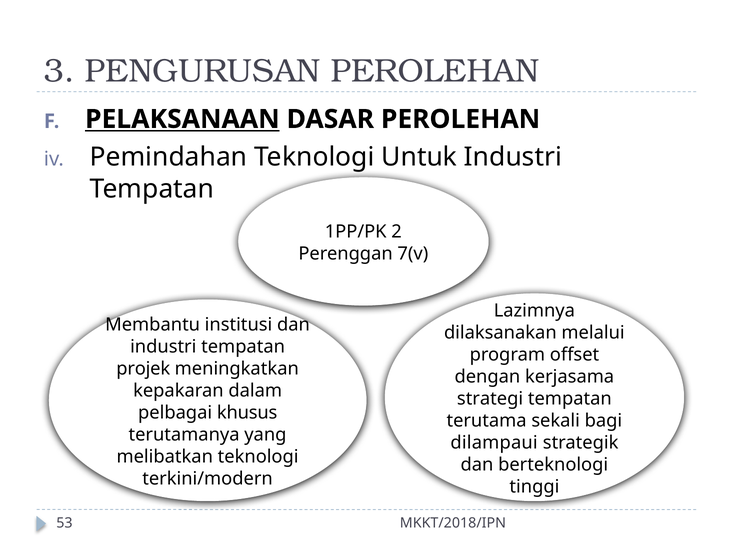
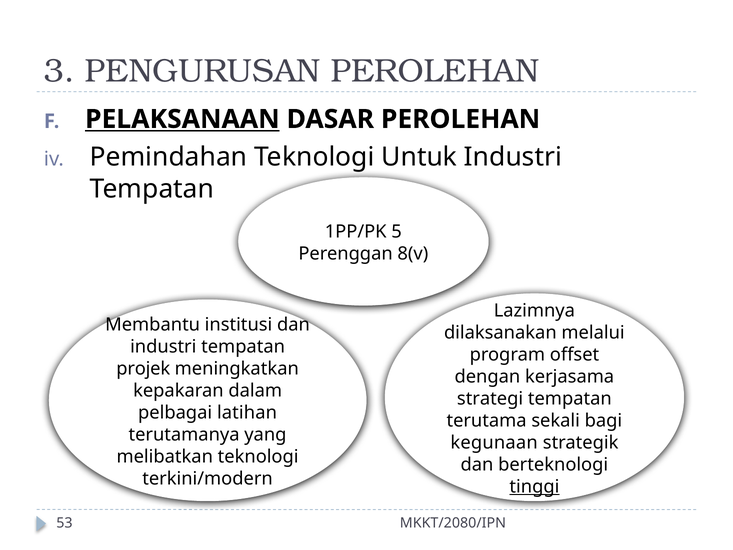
2: 2 -> 5
7(v: 7(v -> 8(v
khusus: khusus -> latihan
dilampaui: dilampaui -> kegunaan
tinggi underline: none -> present
MKKT/2018/IPN: MKKT/2018/IPN -> MKKT/2080/IPN
